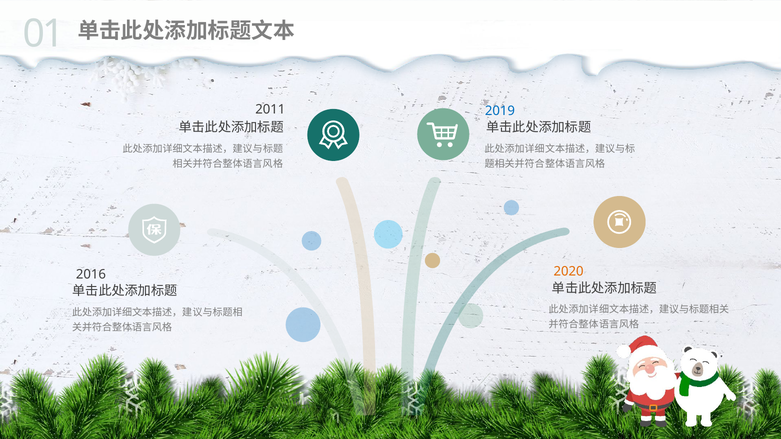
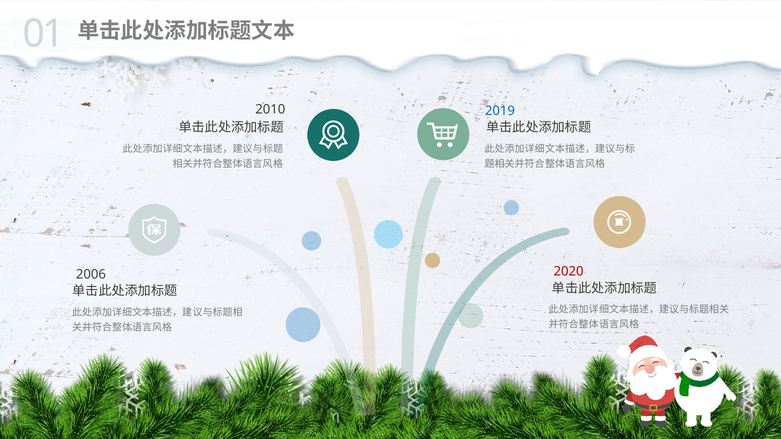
2011: 2011 -> 2010
2020 colour: orange -> red
2016: 2016 -> 2006
